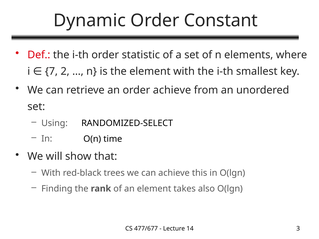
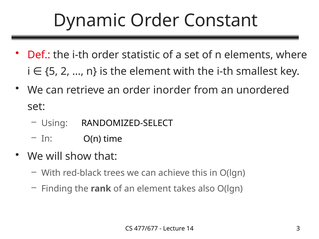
7: 7 -> 5
order achieve: achieve -> inorder
